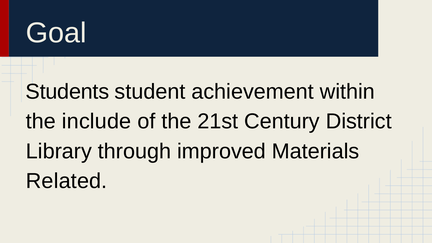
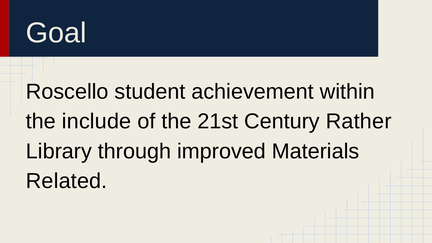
Students: Students -> Roscello
District: District -> Rather
